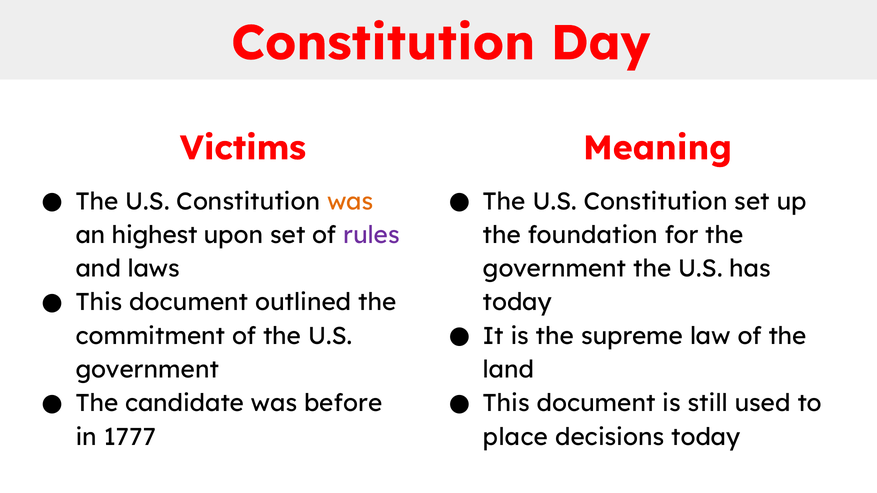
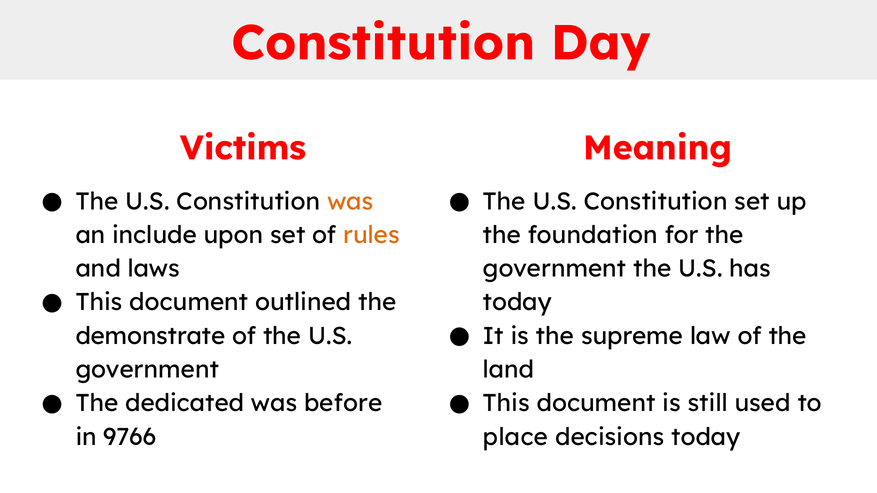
highest: highest -> include
rules colour: purple -> orange
commitment: commitment -> demonstrate
candidate: candidate -> dedicated
1777: 1777 -> 9766
